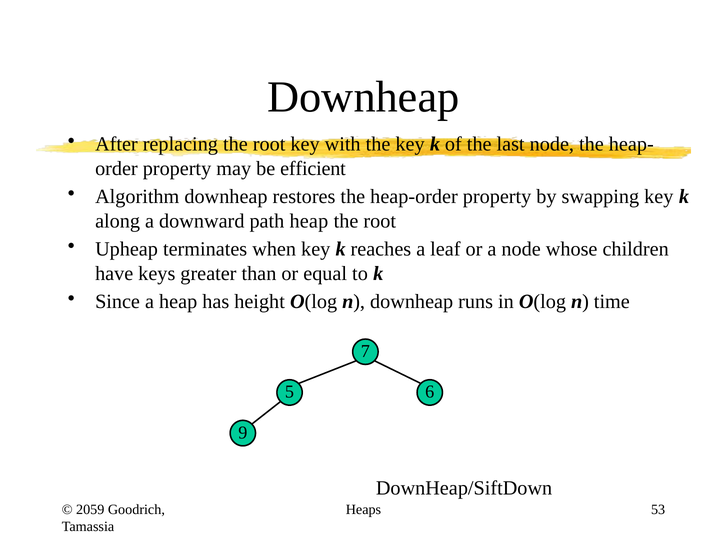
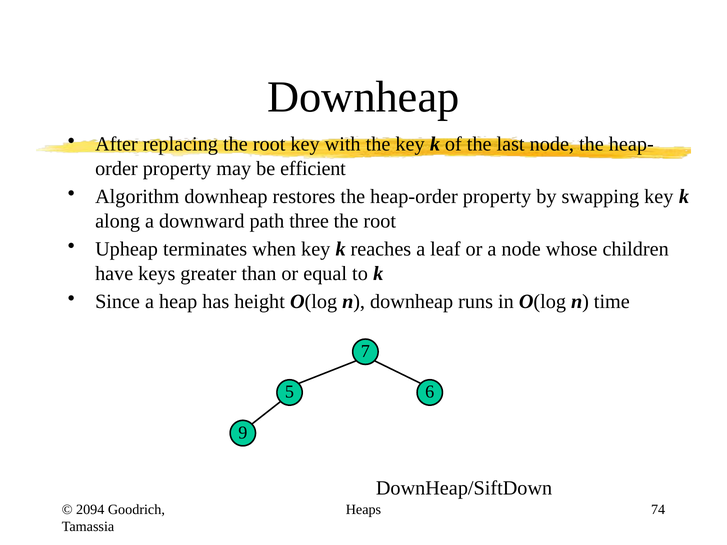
path heap: heap -> three
2059: 2059 -> 2094
53: 53 -> 74
